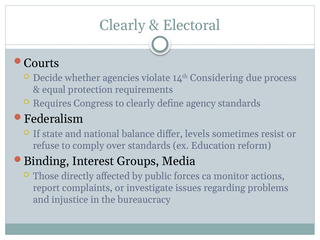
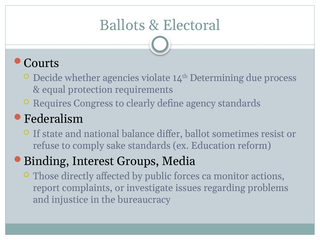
Clearly at (122, 25): Clearly -> Ballots
Considering: Considering -> Determining
levels: levels -> ballot
over: over -> sake
